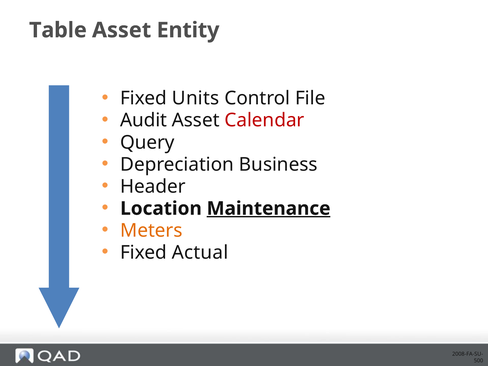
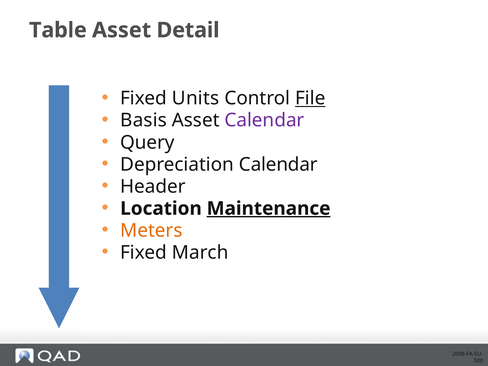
Entity: Entity -> Detail
File underline: none -> present
Audit: Audit -> Basis
Calendar at (264, 120) colour: red -> purple
Depreciation Business: Business -> Calendar
Actual: Actual -> March
